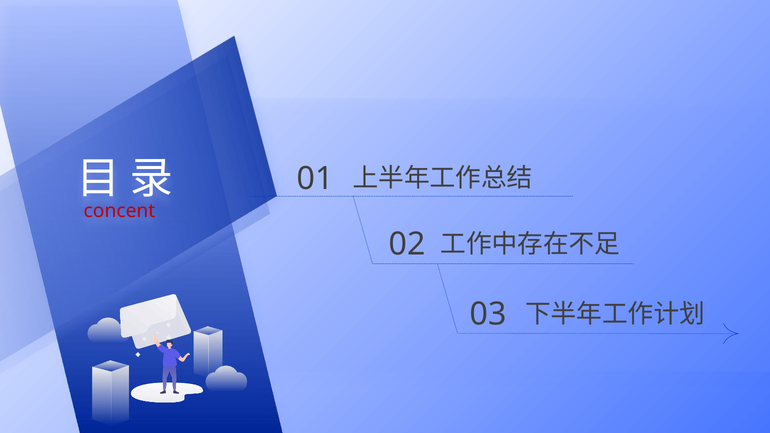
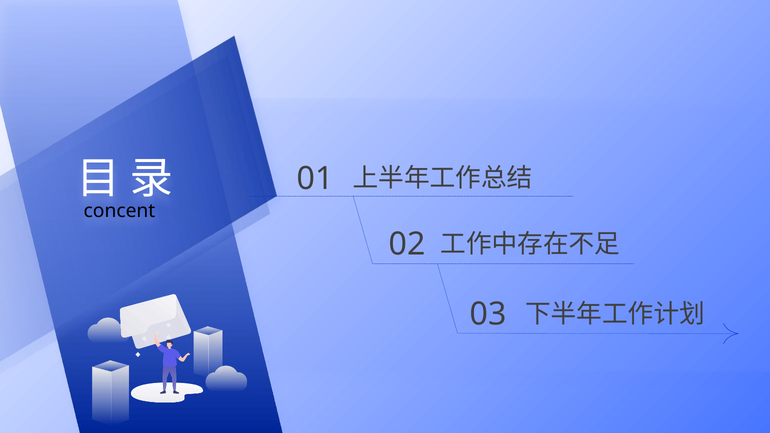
concent colour: red -> black
